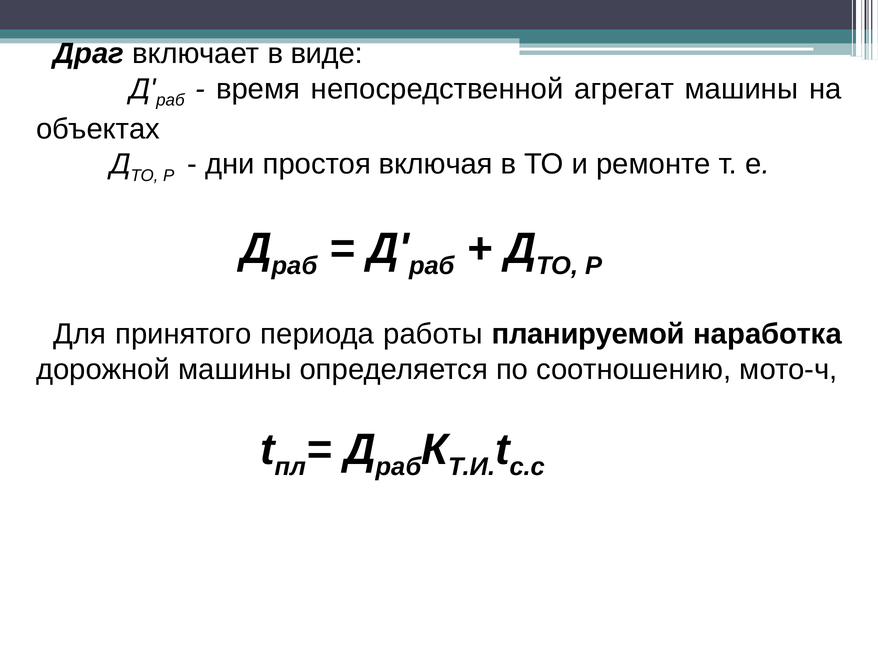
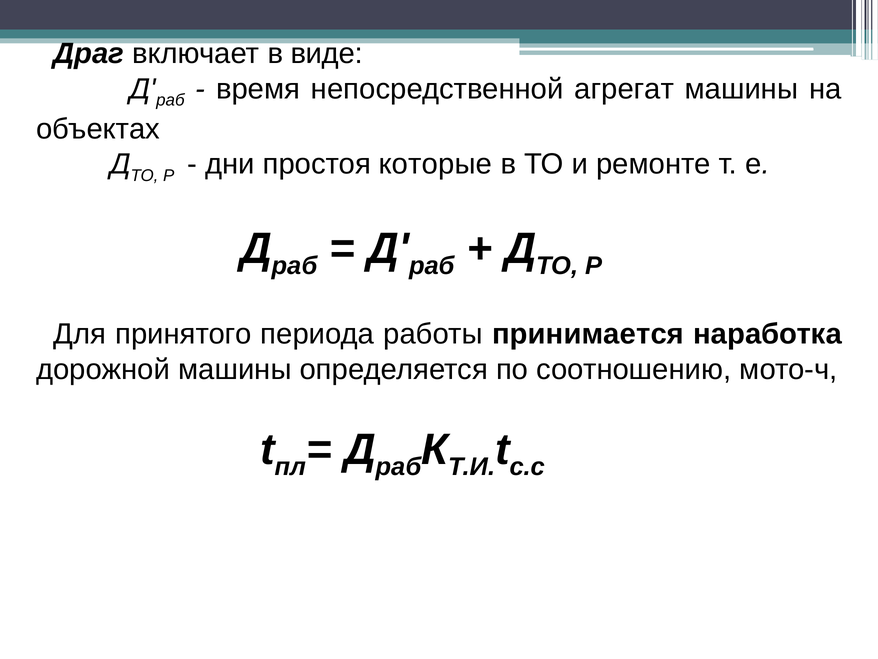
включая: включая -> которые
планируемой: планируемой -> принимается
